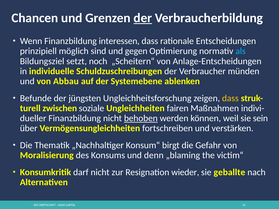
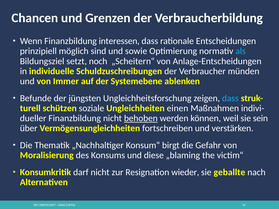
der at (143, 18) underline: present -> none
gegen: gegen -> sowie
Abbau: Abbau -> Immer
dass at (230, 98) colour: yellow -> light blue
zwischen: zwischen -> schützen
fairen: fairen -> einen
denn: denn -> diese
